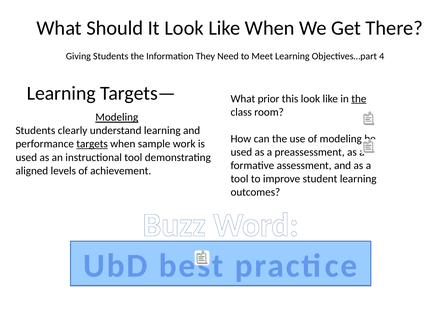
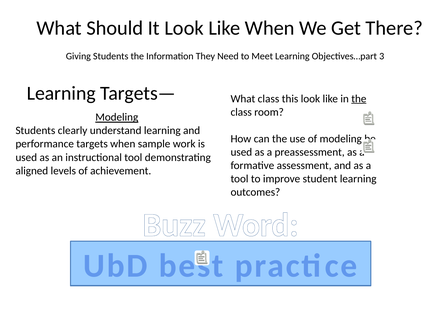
4: 4 -> 3
What prior: prior -> class
targets underline: present -> none
